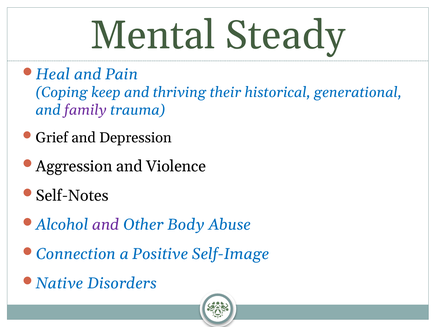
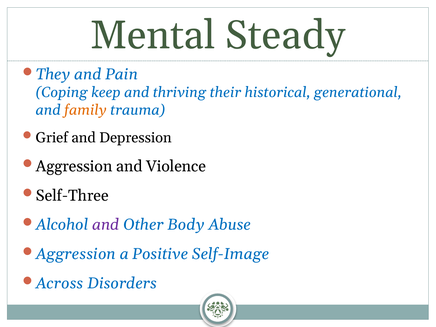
Heal: Heal -> They
family colour: purple -> orange
Self-Notes: Self-Notes -> Self-Three
Connection at (76, 254): Connection -> Aggression
Native: Native -> Across
